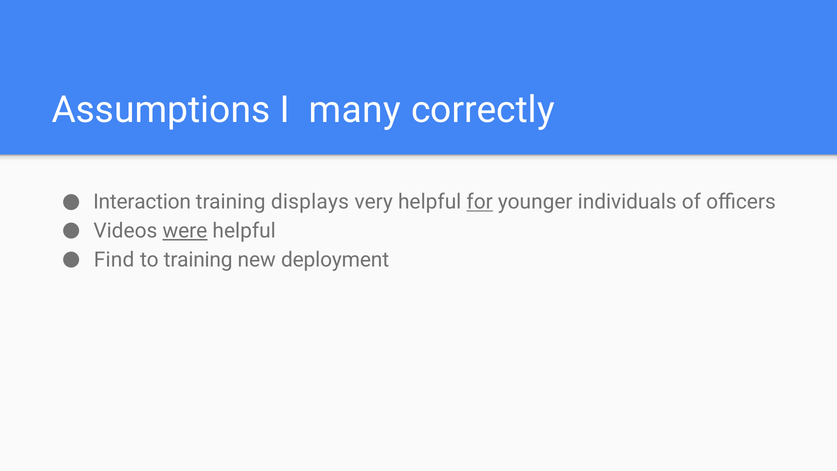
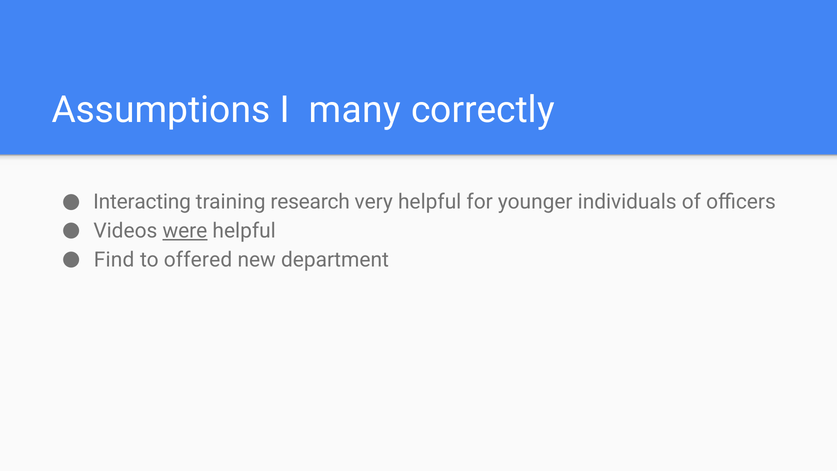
Interaction: Interaction -> Interacting
displays: displays -> research
for underline: present -> none
to training: training -> offered
deployment: deployment -> department
